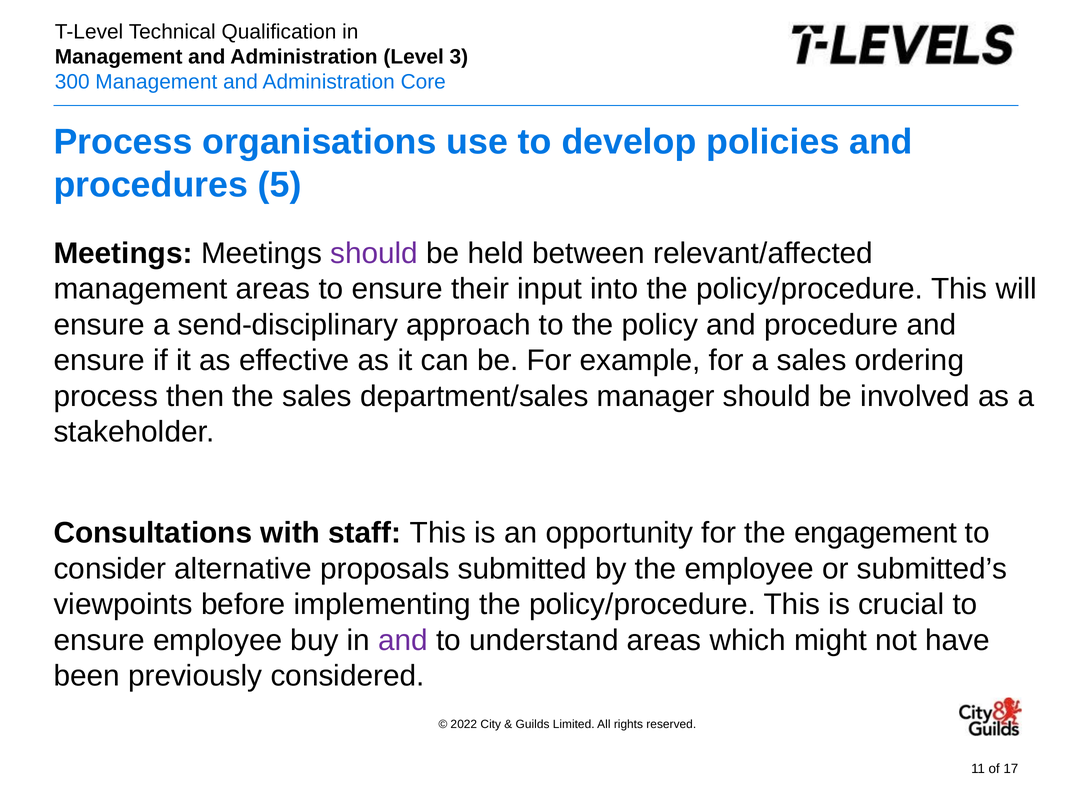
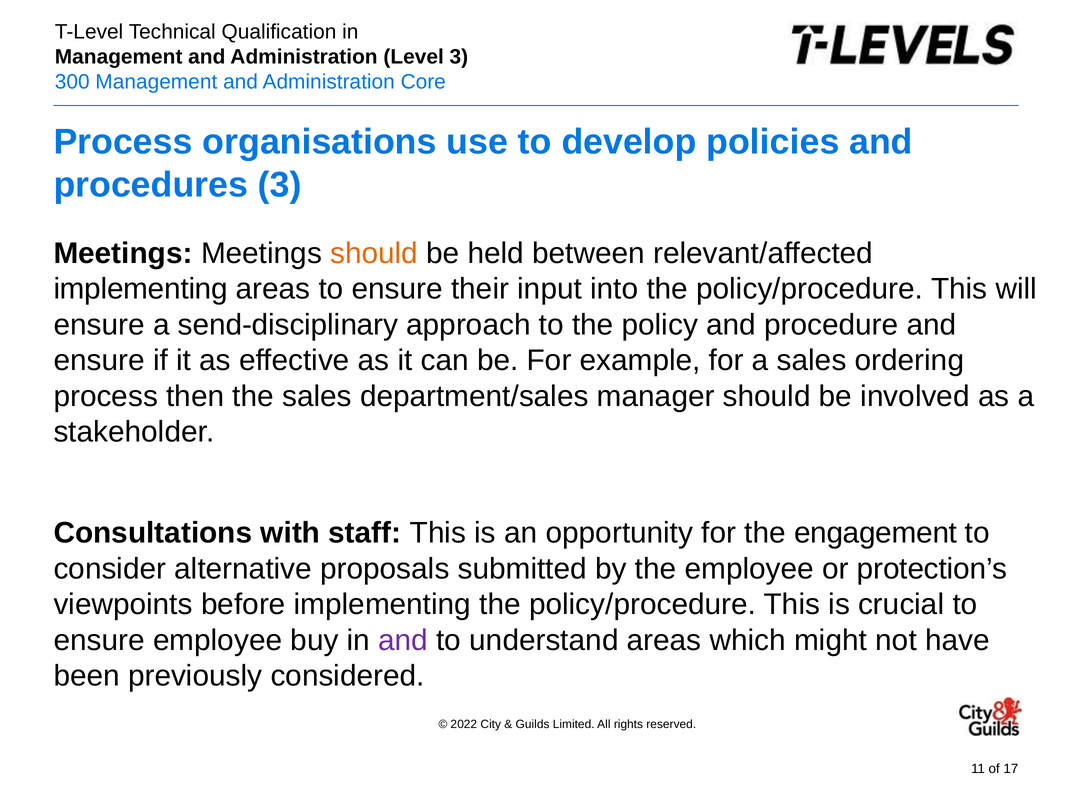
procedures 5: 5 -> 3
should at (374, 253) colour: purple -> orange
management at (141, 289): management -> implementing
submitted’s: submitted’s -> protection’s
